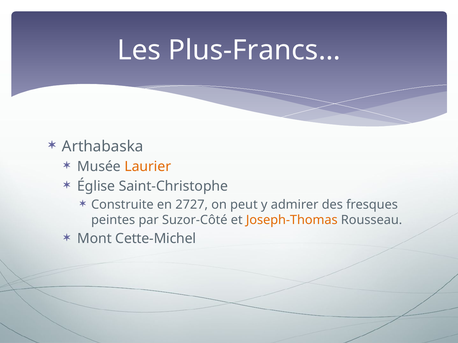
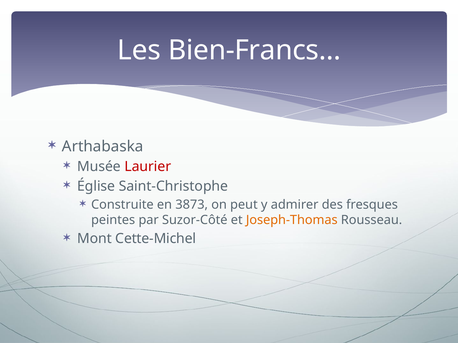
Plus-Francs…: Plus-Francs… -> Bien-Francs…
Laurier colour: orange -> red
2727: 2727 -> 3873
